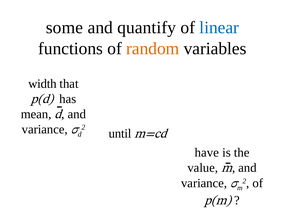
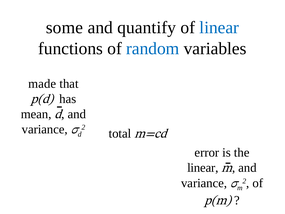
random colour: orange -> blue
width: width -> made
until: until -> total
have: have -> error
value at (203, 168): value -> linear
